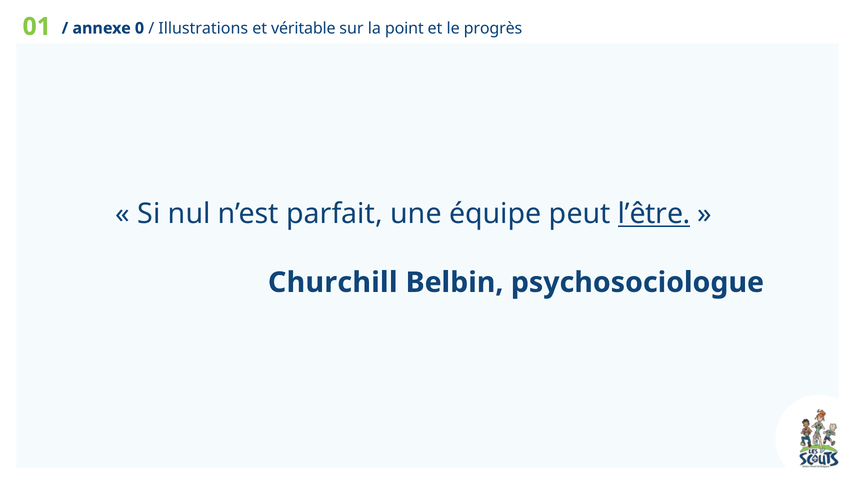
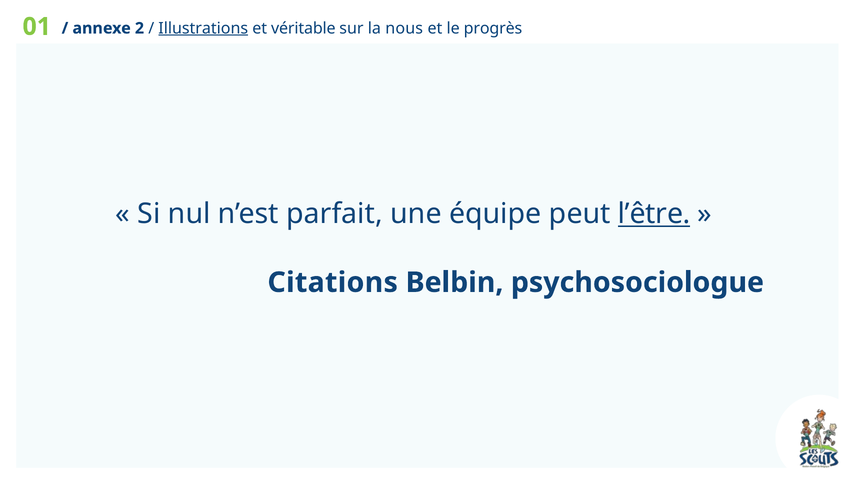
0: 0 -> 2
Illustrations underline: none -> present
point: point -> nous
Churchill: Churchill -> Citations
